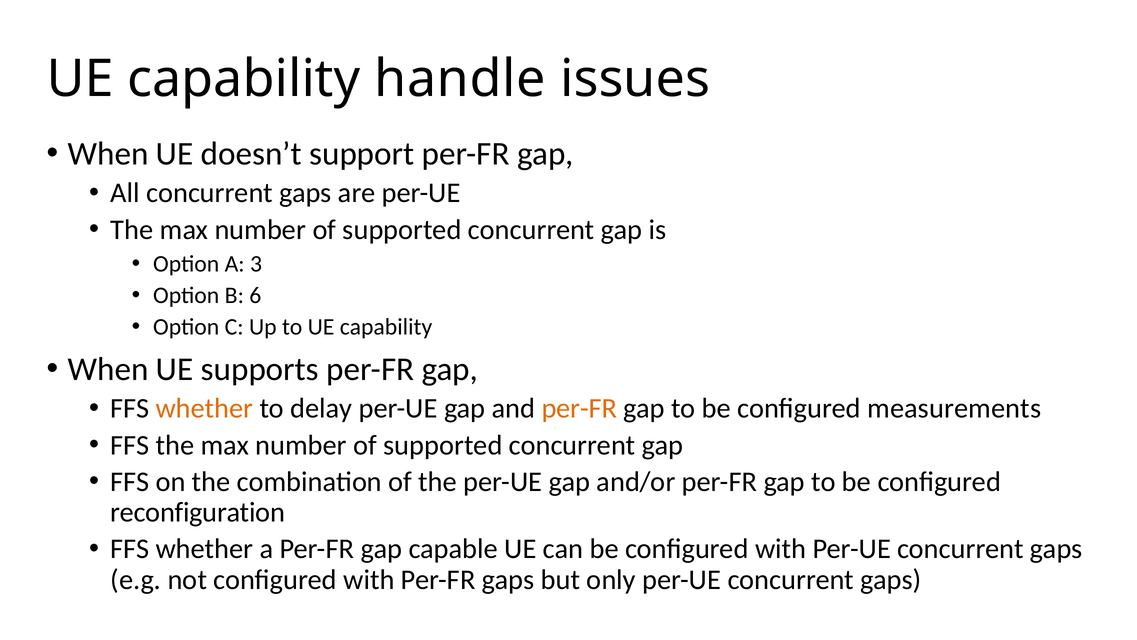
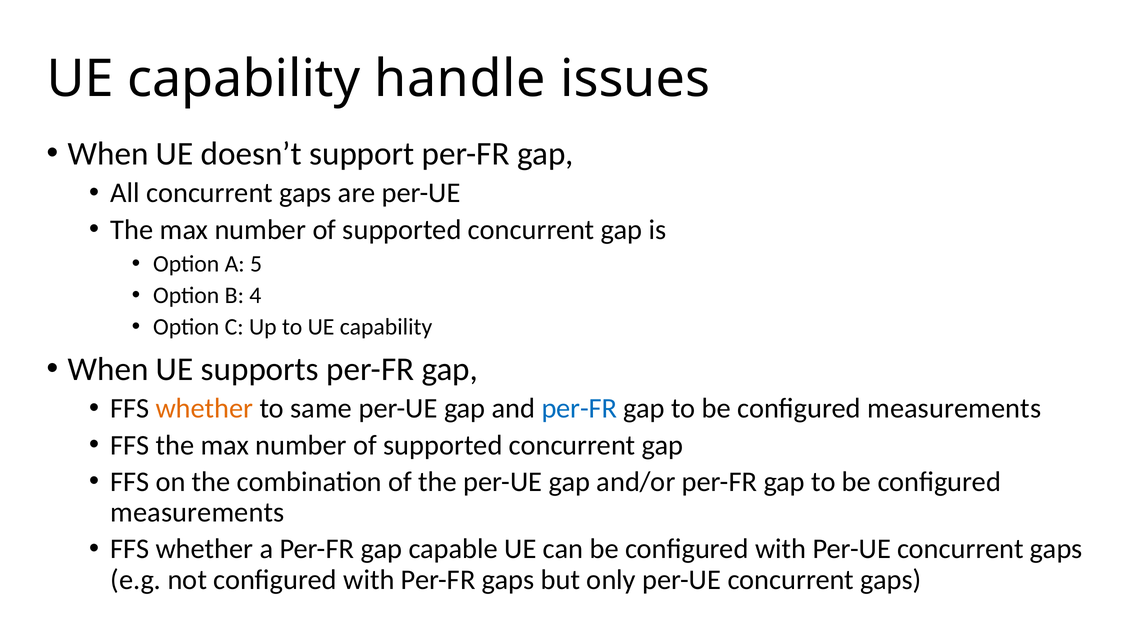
3: 3 -> 5
6: 6 -> 4
delay: delay -> same
per-FR at (579, 408) colour: orange -> blue
reconfiguration at (198, 512): reconfiguration -> measurements
